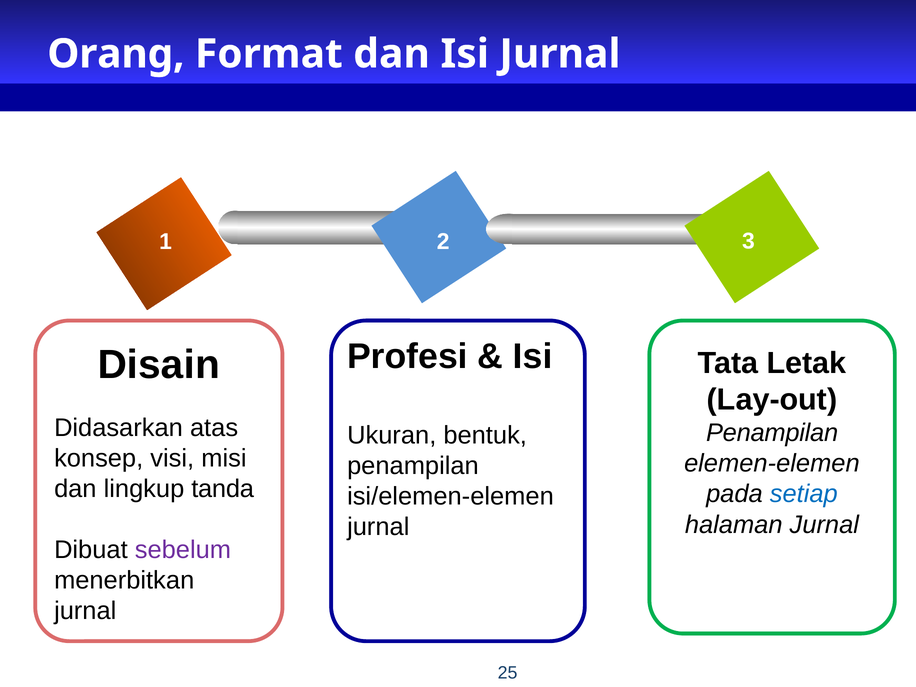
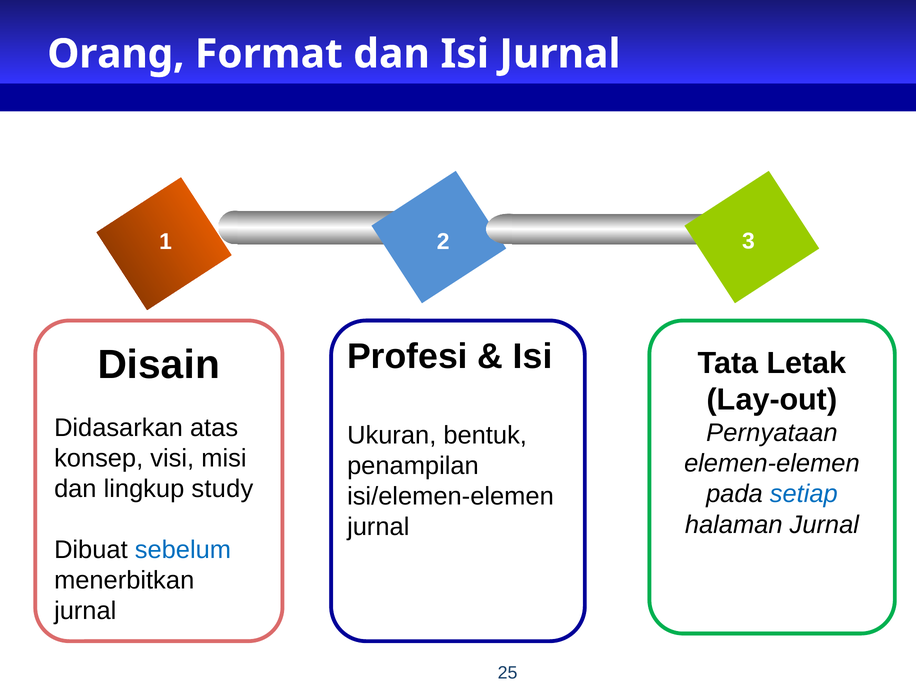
Penampilan at (772, 433): Penampilan -> Pernyataan
tanda: tanda -> study
sebelum colour: purple -> blue
